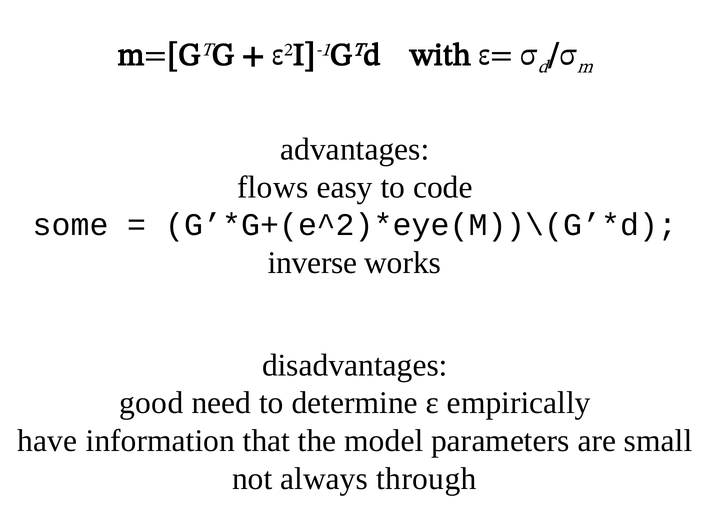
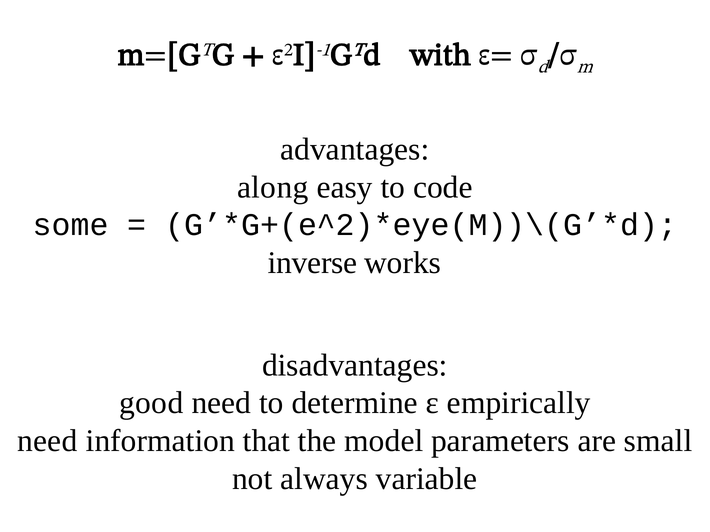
flows: flows -> along
have at (47, 441): have -> need
through: through -> variable
